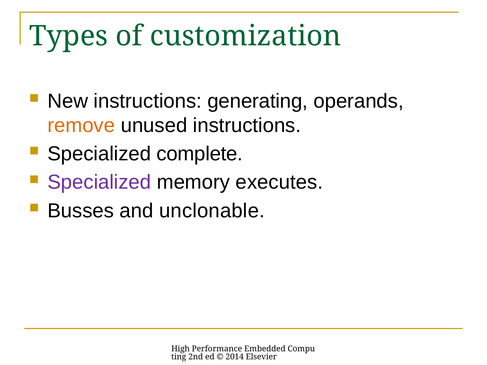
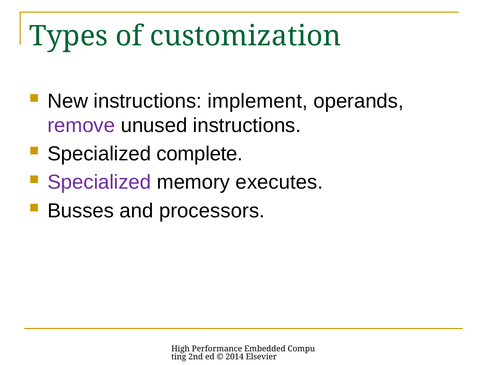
generating: generating -> implement
remove colour: orange -> purple
unclonable: unclonable -> processors
